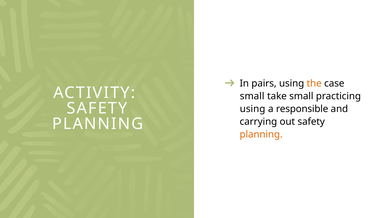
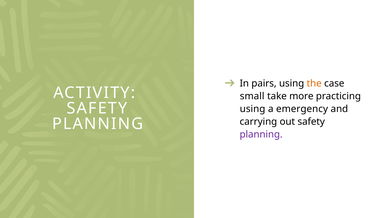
take small: small -> more
responsible: responsible -> emergency
planning at (261, 135) colour: orange -> purple
